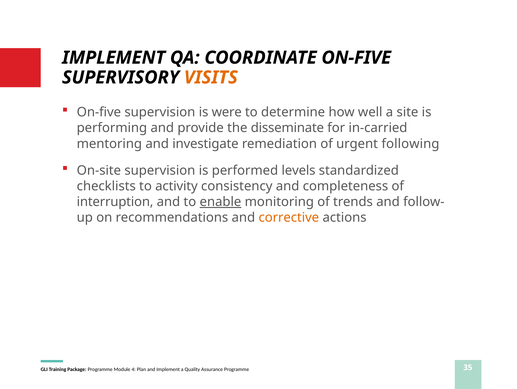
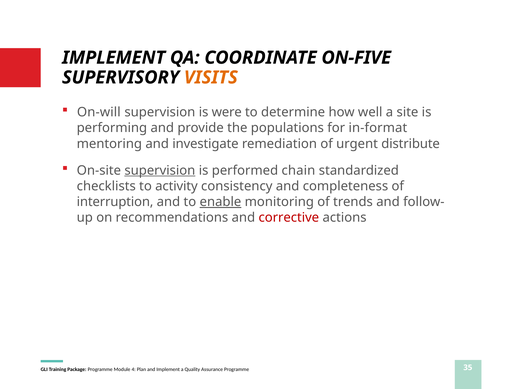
On-five at (99, 112): On-five -> On-will
disseminate: disseminate -> populations
in-carried: in-carried -> in-format
following: following -> distribute
supervision at (160, 171) underline: none -> present
levels: levels -> chain
corrective colour: orange -> red
